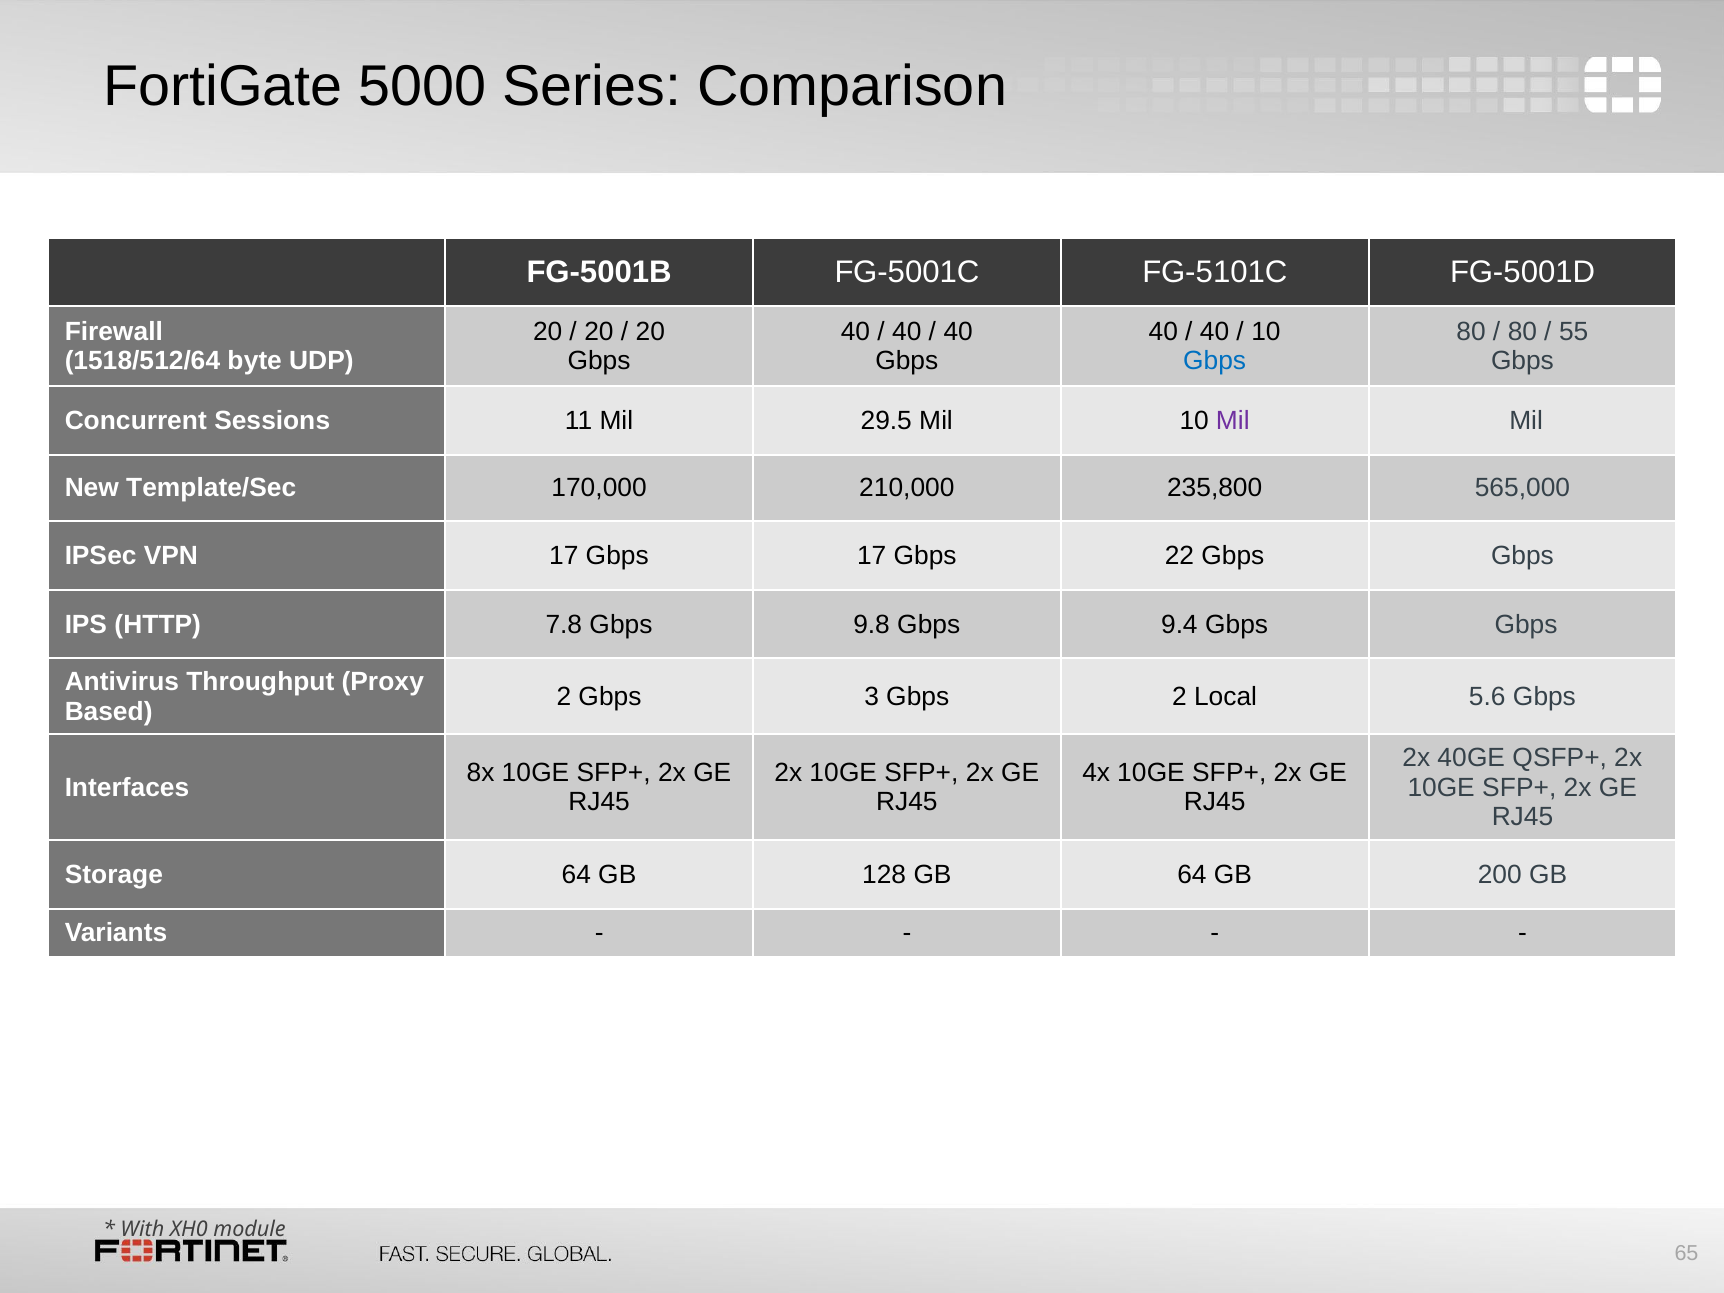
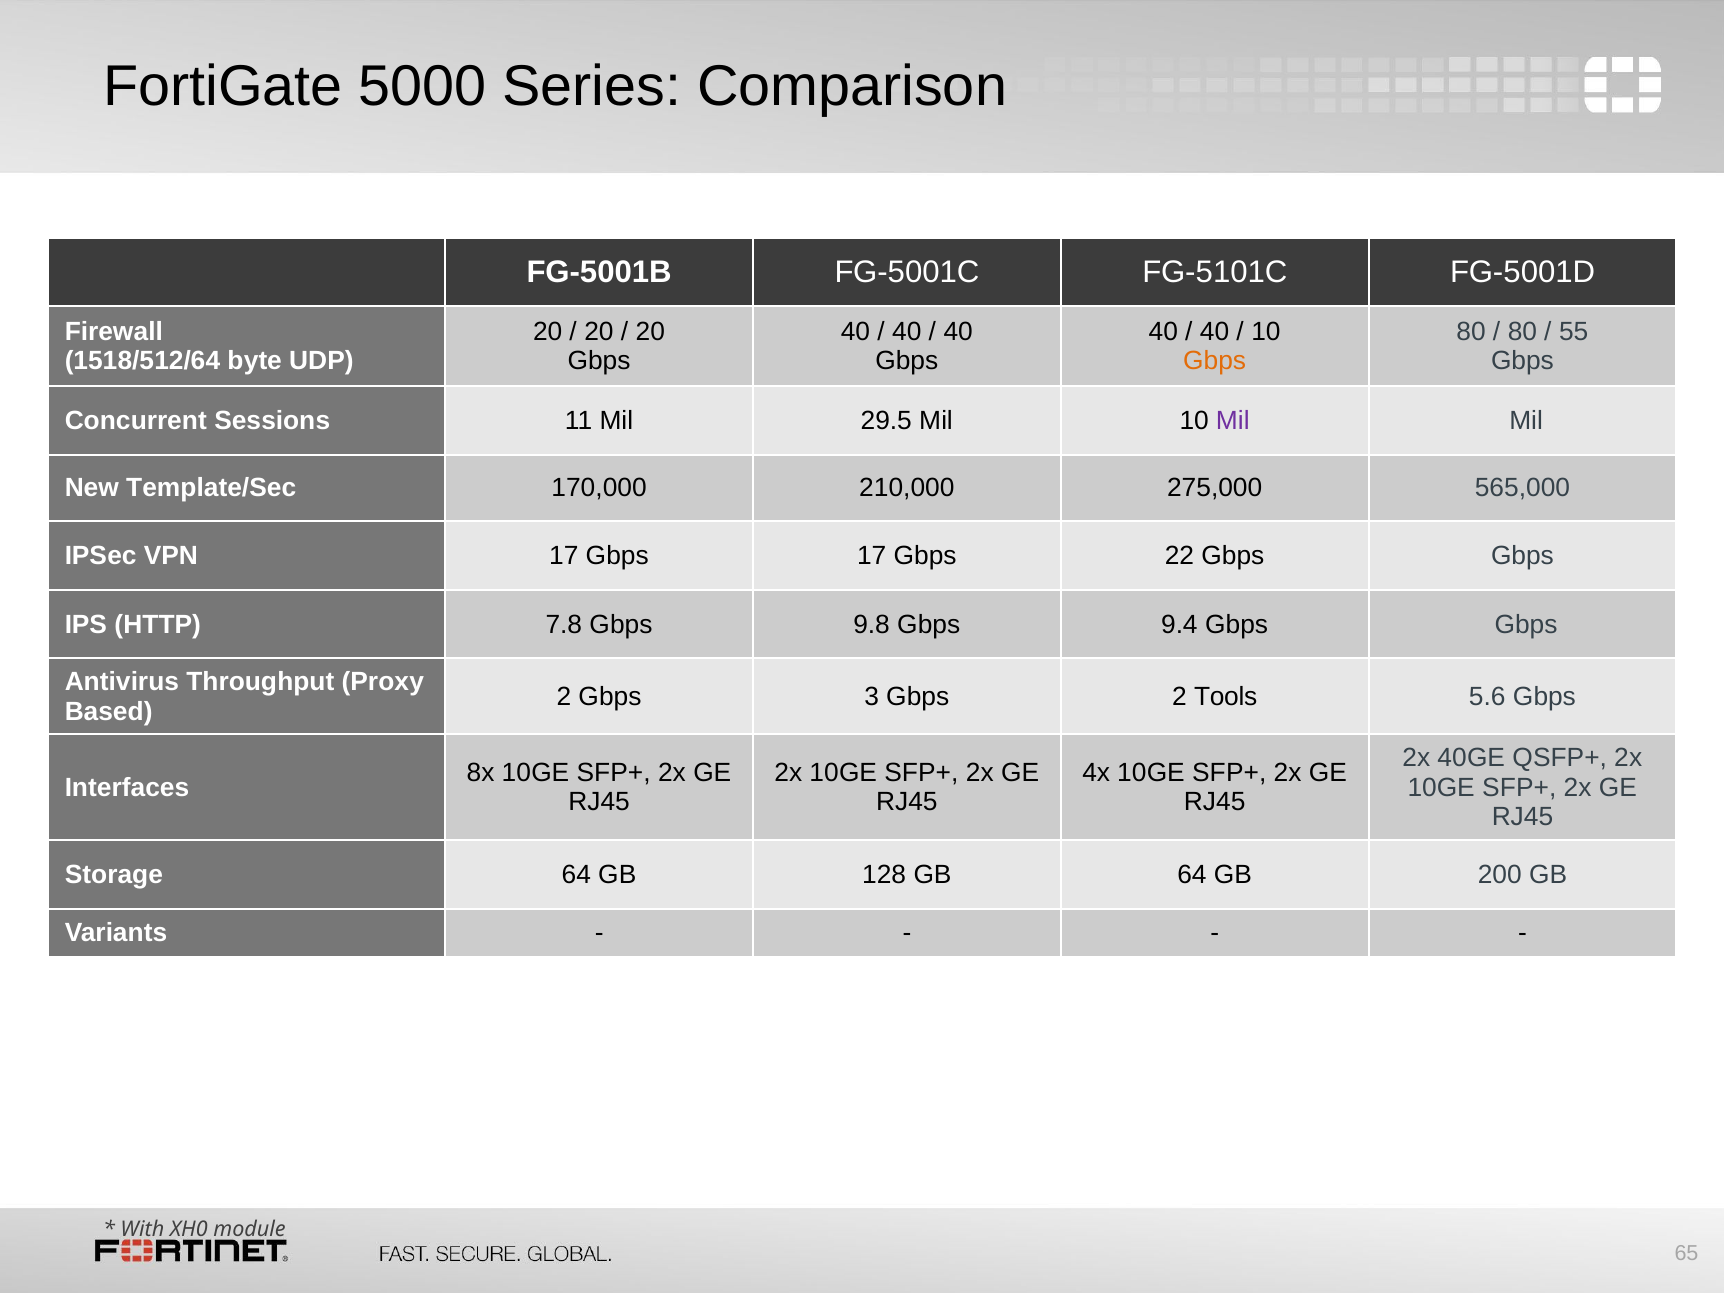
Gbps at (1215, 361) colour: blue -> orange
235,800: 235,800 -> 275,000
Local: Local -> Tools
